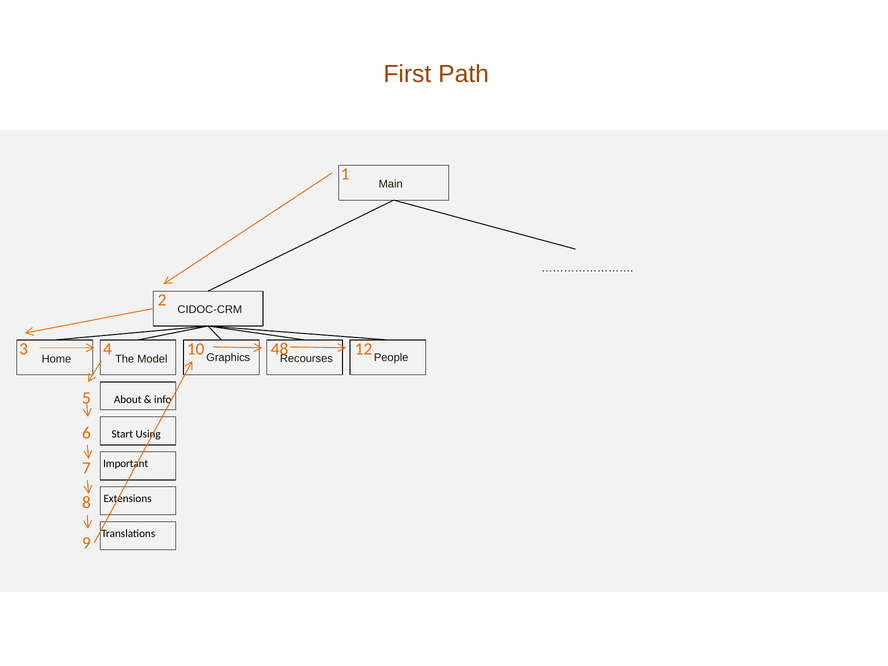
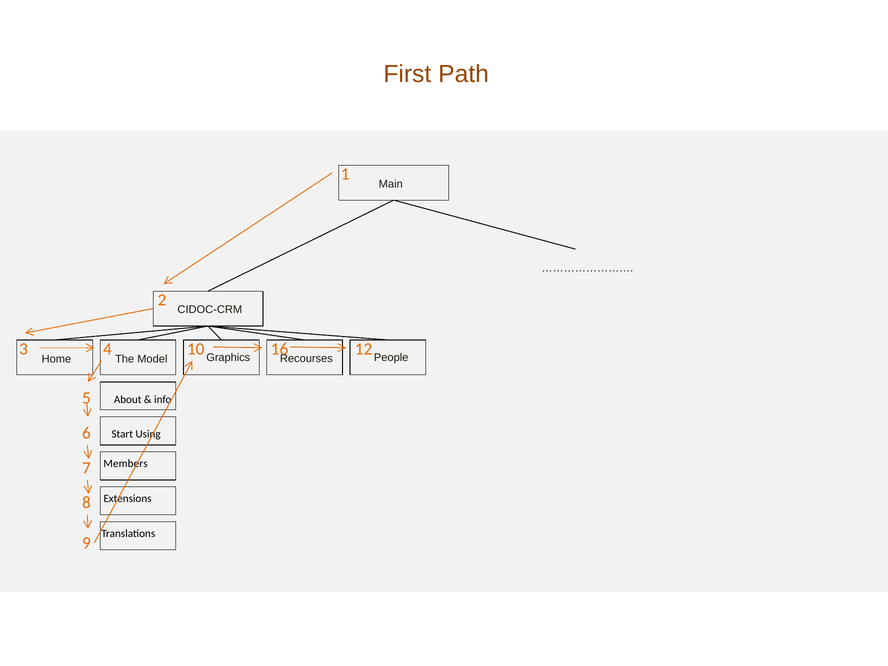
48: 48 -> 16
Important: Important -> Members
